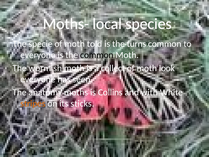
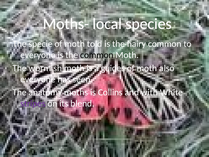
turns: turns -> hairy
collect: collect -> guides
look: look -> also
stripes colour: orange -> purple
sticks: sticks -> blend
